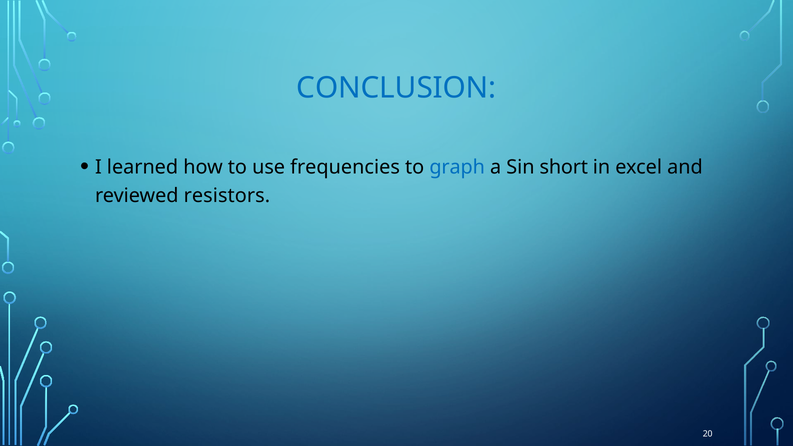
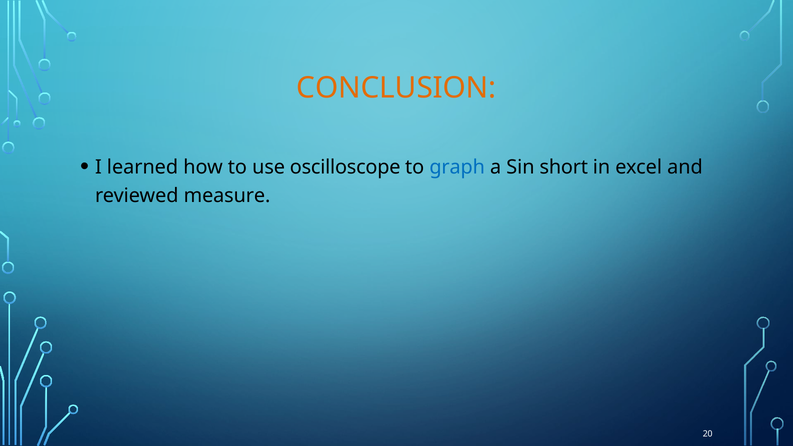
CONCLUSION colour: blue -> orange
frequencies: frequencies -> oscilloscope
resistors: resistors -> measure
